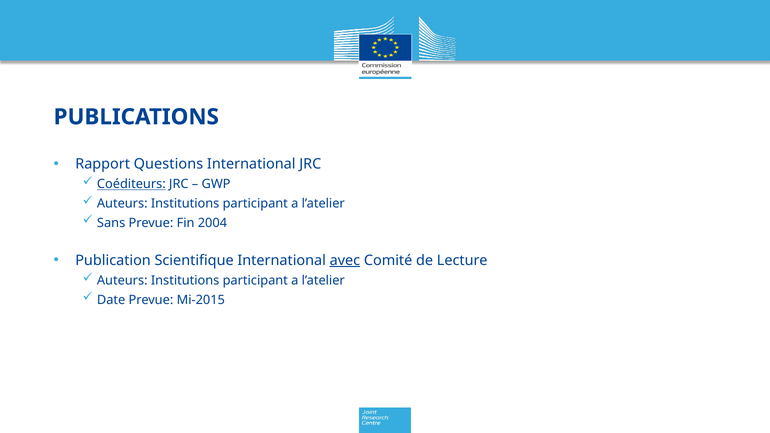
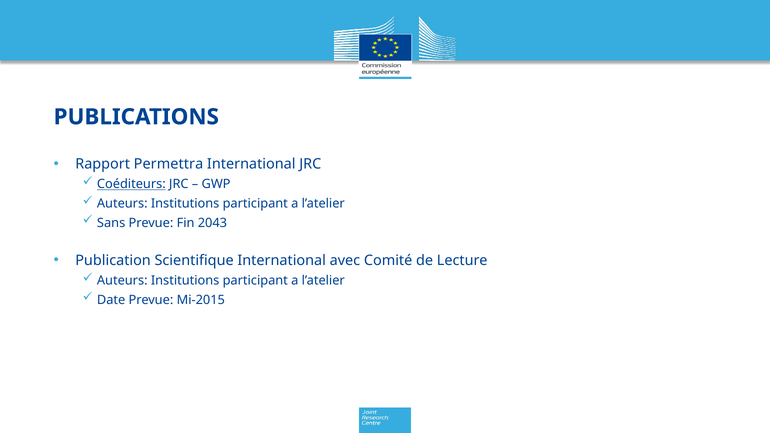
Questions: Questions -> Permettra
2004: 2004 -> 2043
avec underline: present -> none
